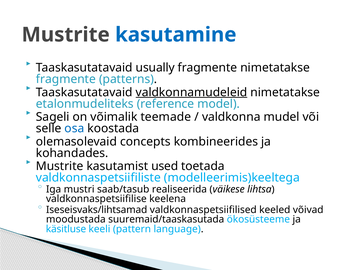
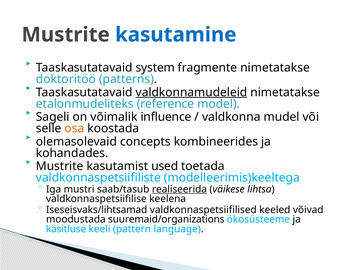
usually: usually -> system
fragmente at (66, 79): fragmente -> doktoritöö
teemade: teemade -> influence
osa colour: blue -> orange
realiseerida underline: none -> present
suuremaid/taaskasutada: suuremaid/taaskasutada -> suuremaid/organizations
